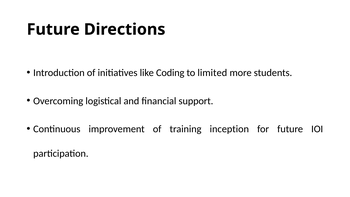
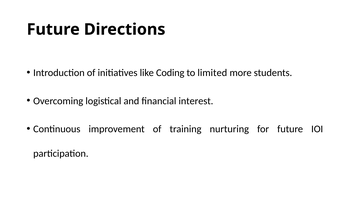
support: support -> interest
inception: inception -> nurturing
